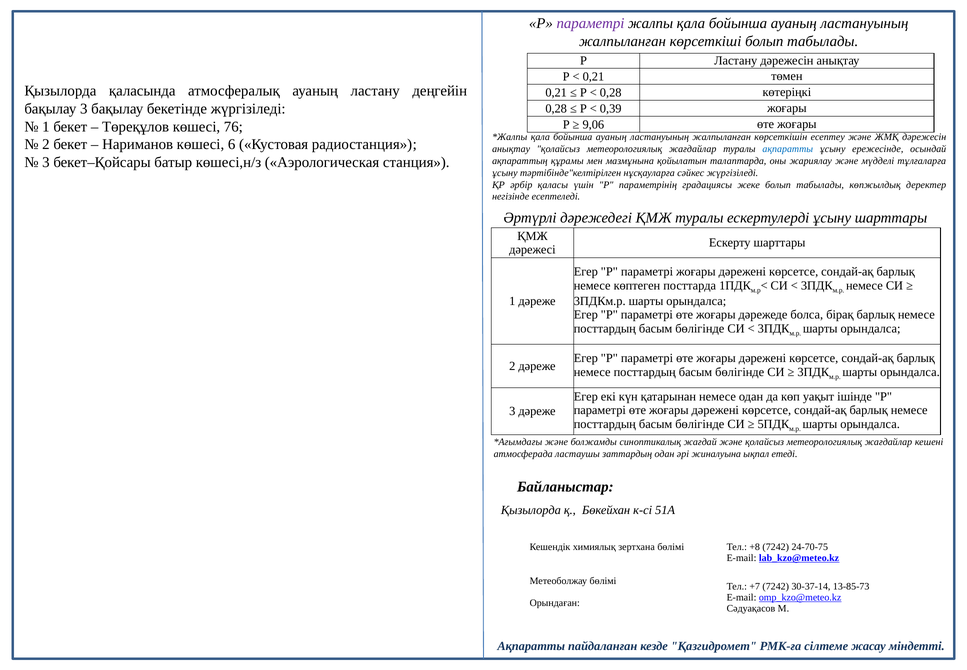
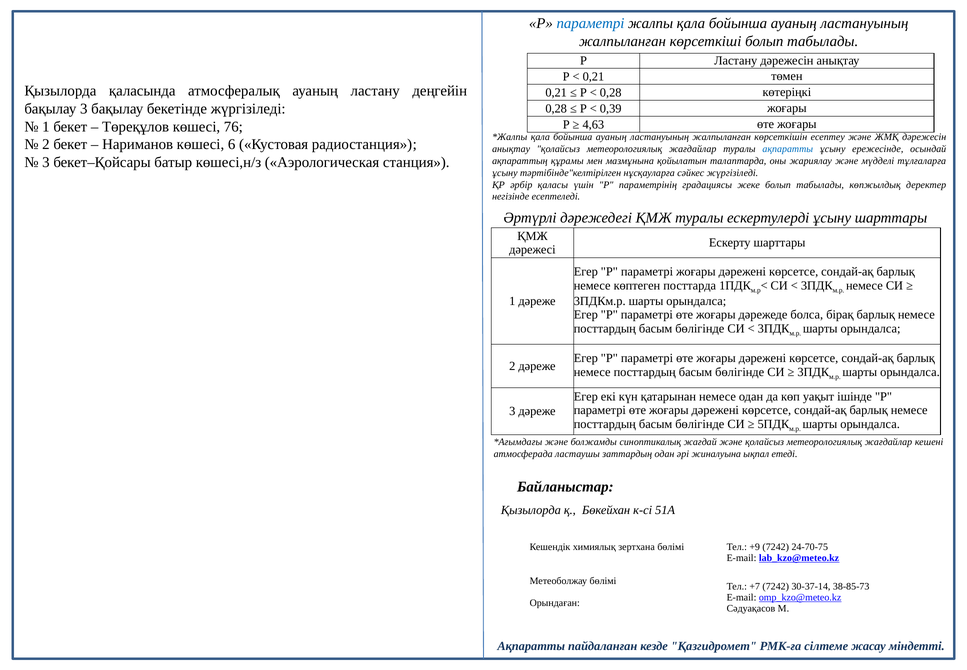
параметрі at (590, 23) colour: purple -> blue
9,06: 9,06 -> 4,63
+8: +8 -> +9
13-85-73: 13-85-73 -> 38-85-73
